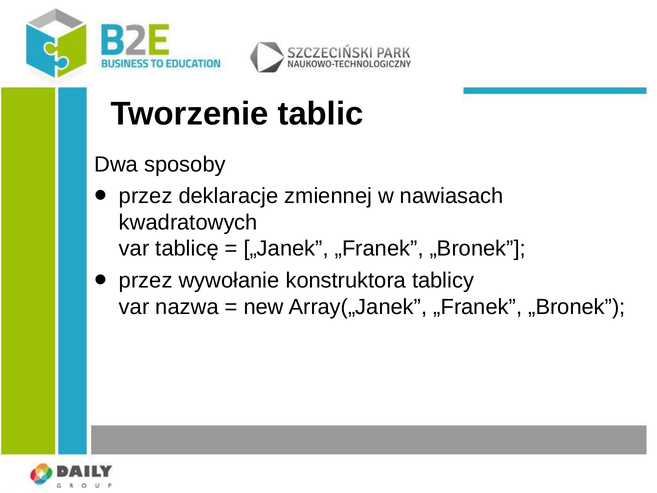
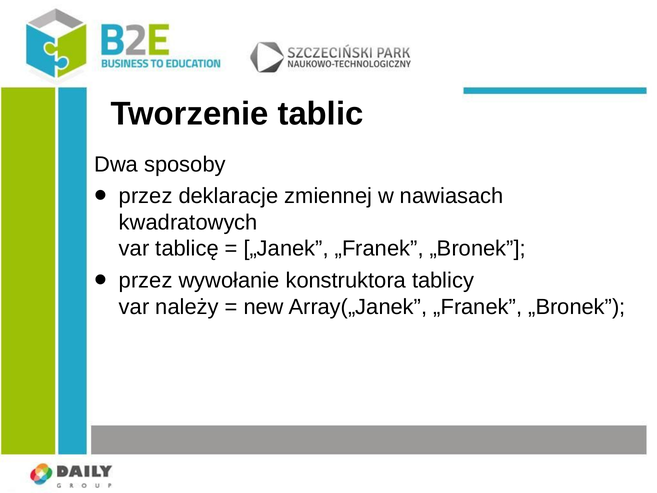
nazwa: nazwa -> należy
